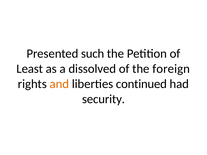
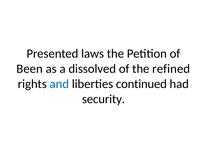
such: such -> laws
Least: Least -> Been
foreign: foreign -> refined
and colour: orange -> blue
